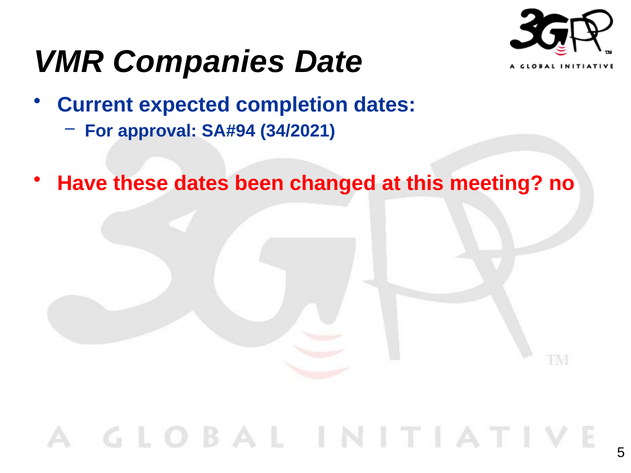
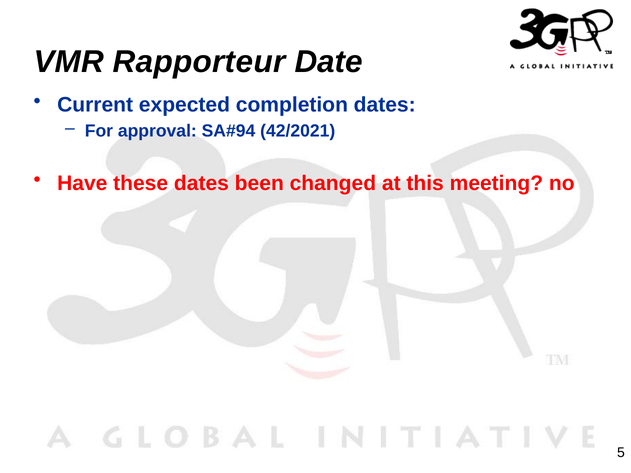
Companies: Companies -> Rapporteur
34/2021: 34/2021 -> 42/2021
